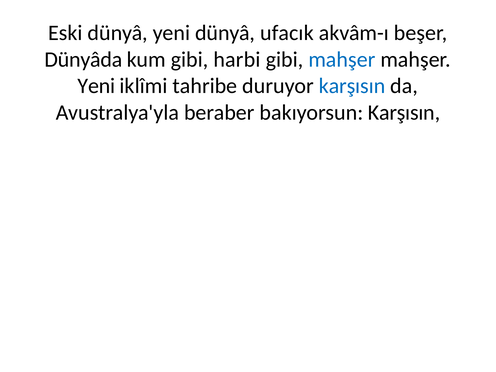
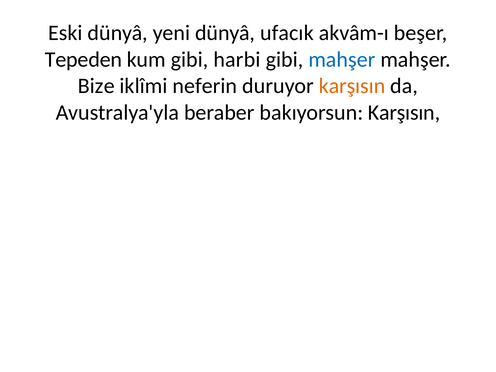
Dünyâda: Dünyâda -> Tepeden
Yeni at (96, 86): Yeni -> Bize
tahribe: tahribe -> neferin
karşısın at (352, 86) colour: blue -> orange
